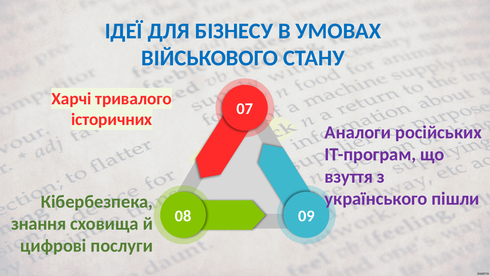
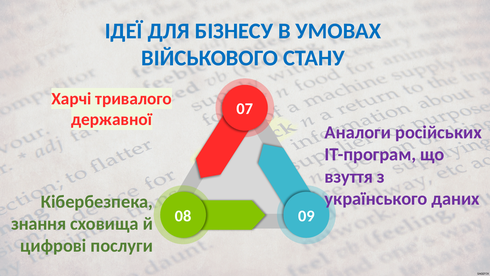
історичних: історичних -> державної
пішли: пішли -> даних
